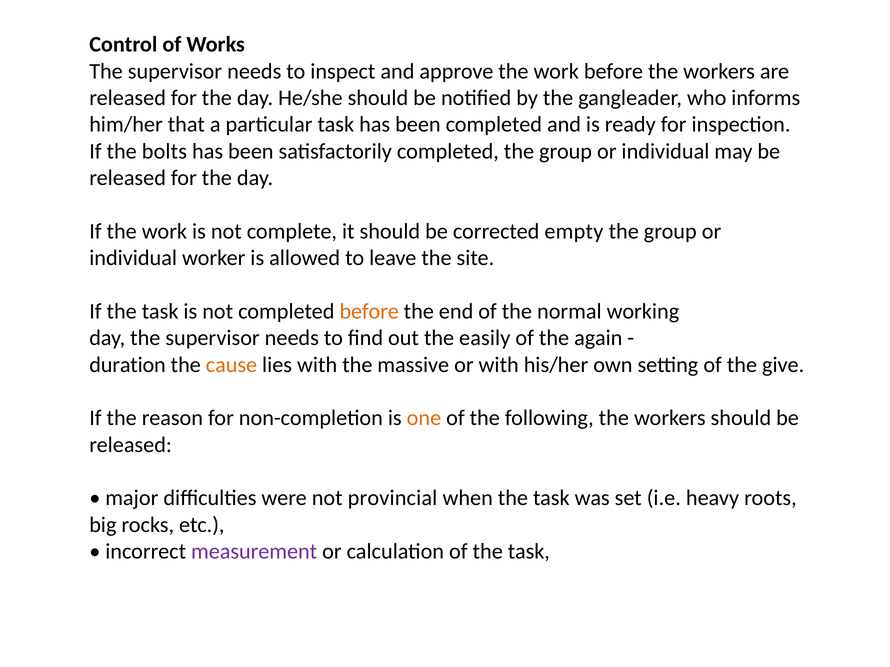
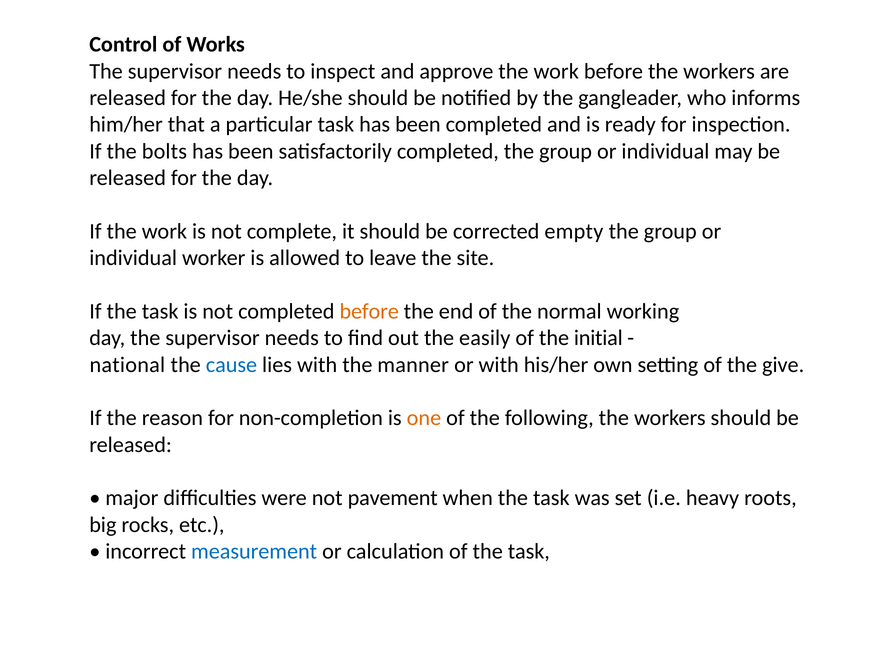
again: again -> initial
duration: duration -> national
cause colour: orange -> blue
massive: massive -> manner
provincial: provincial -> pavement
measurement colour: purple -> blue
